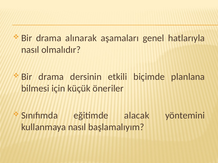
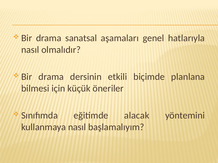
alınarak: alınarak -> sanatsal
